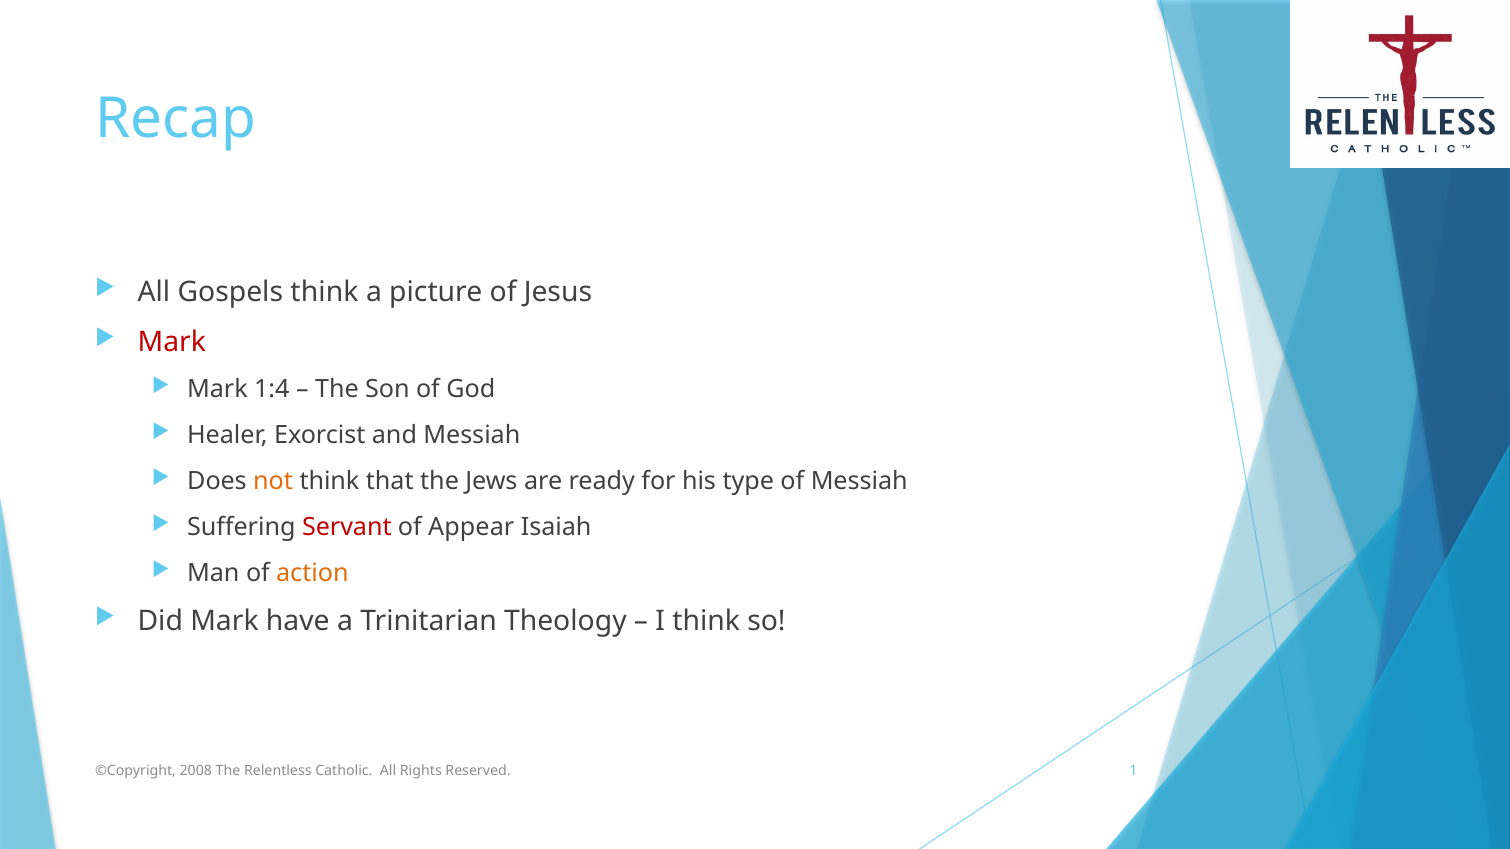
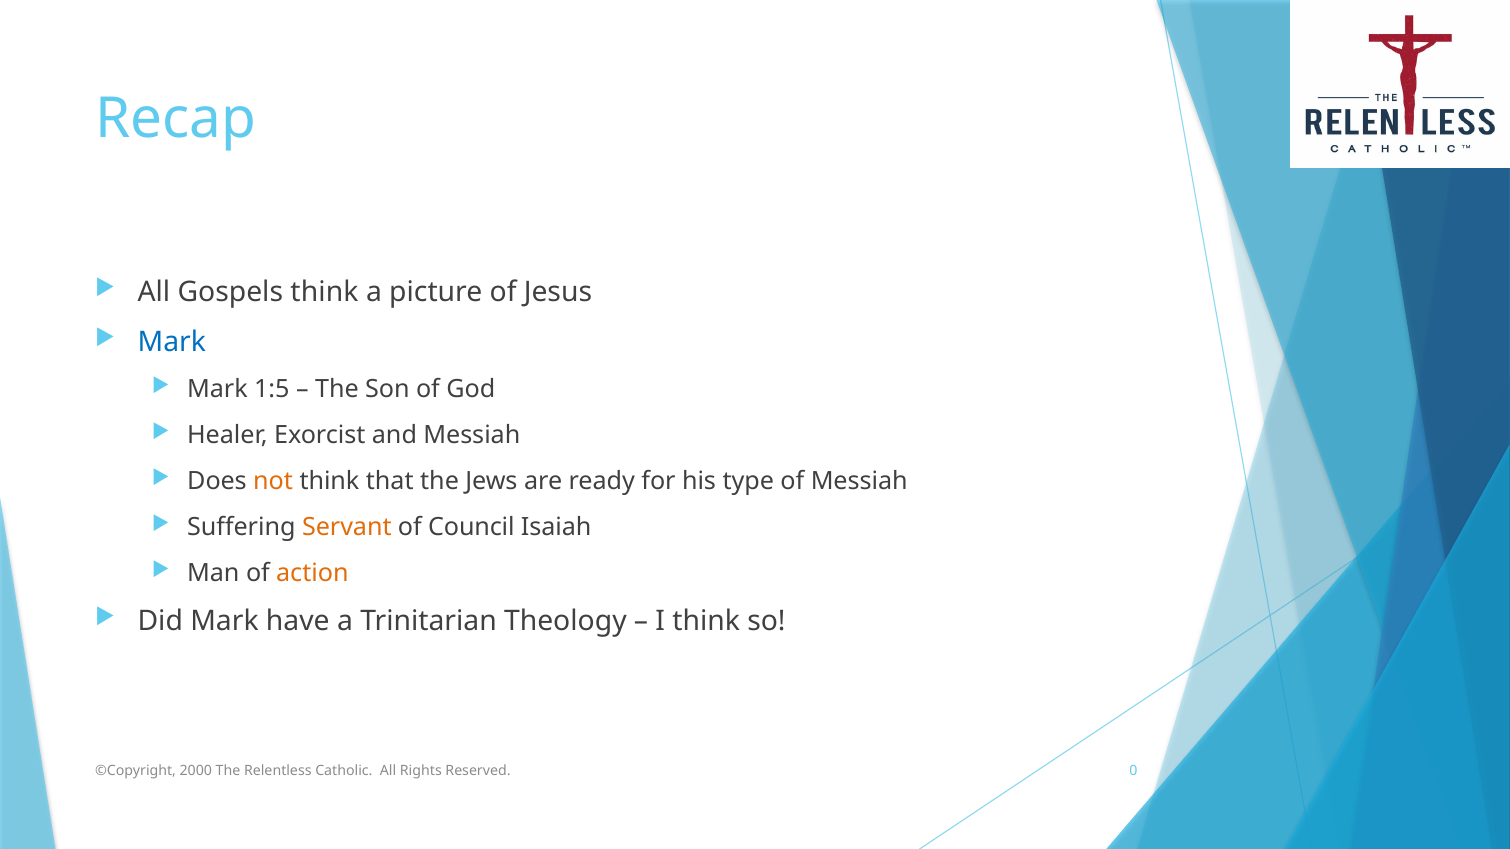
Mark at (172, 342) colour: red -> blue
1:4: 1:4 -> 1:5
Servant colour: red -> orange
Appear: Appear -> Council
2008: 2008 -> 2000
1: 1 -> 0
